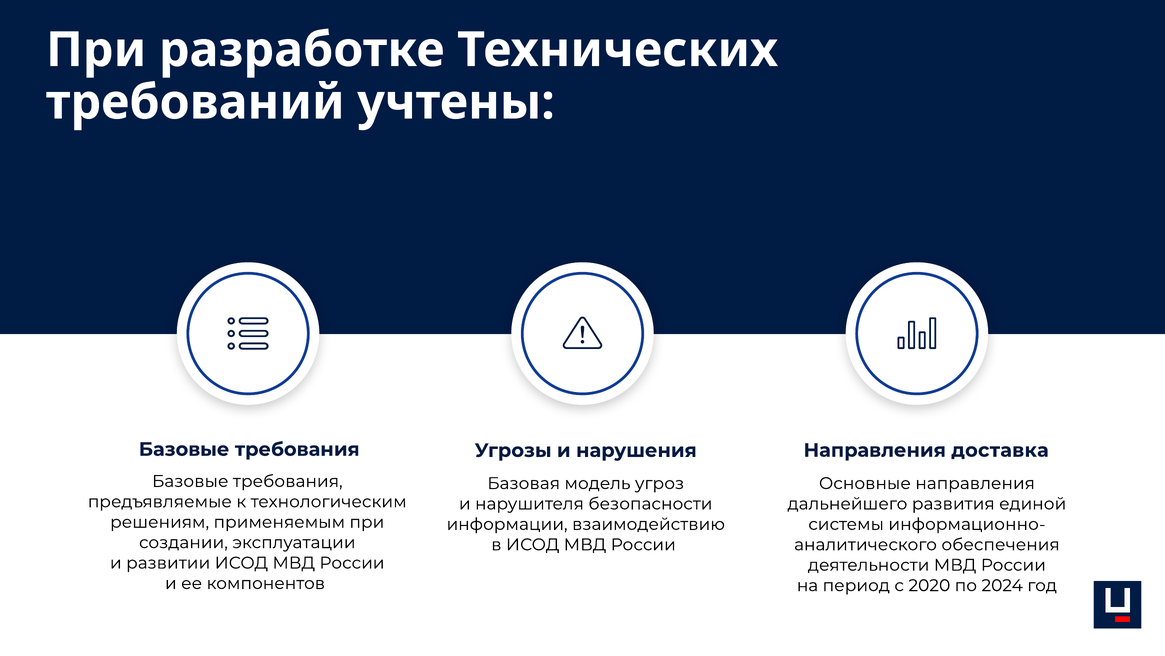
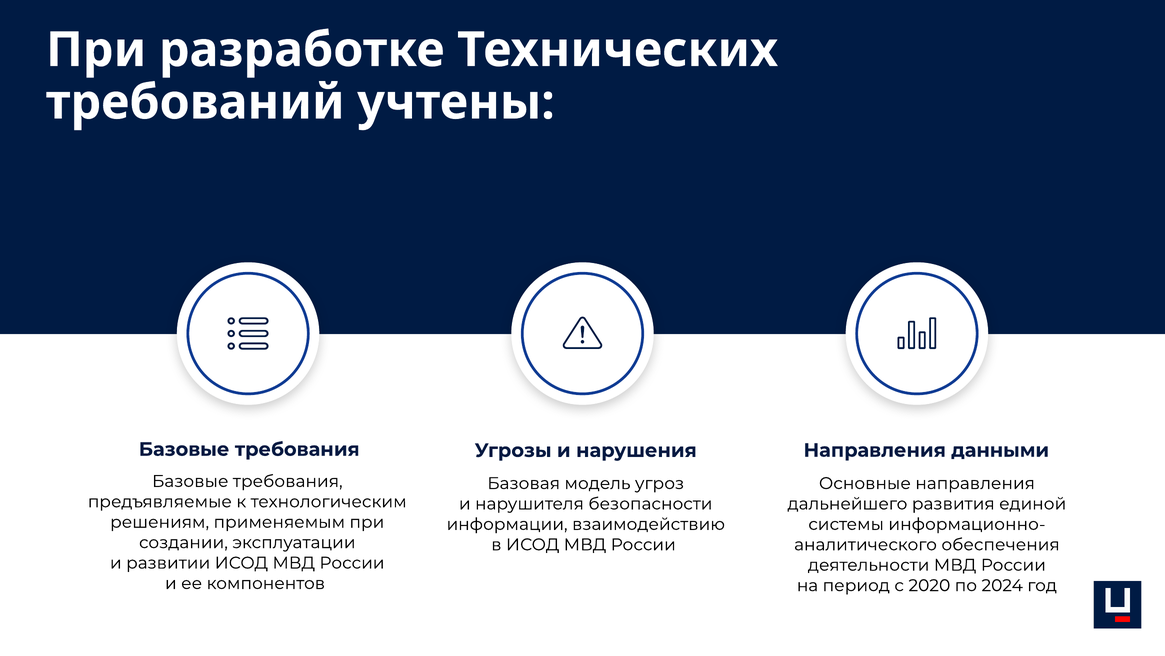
доставка: доставка -> данными
